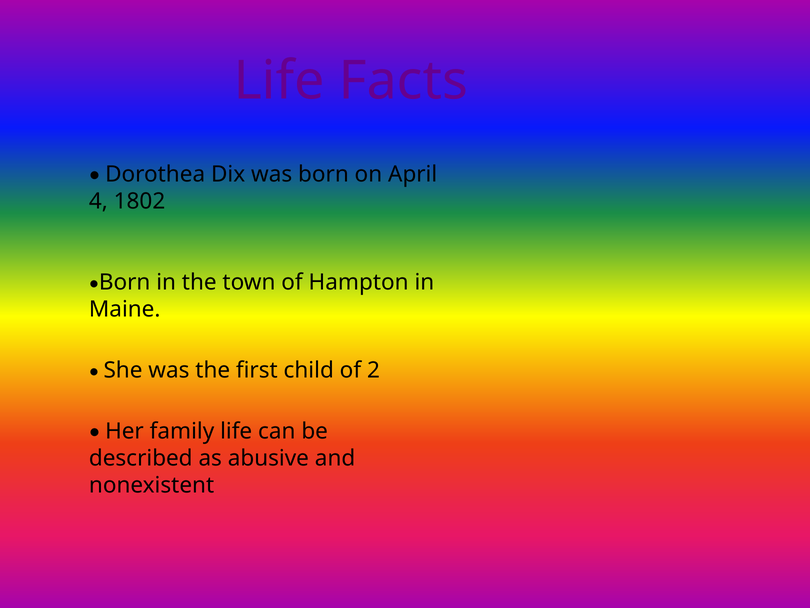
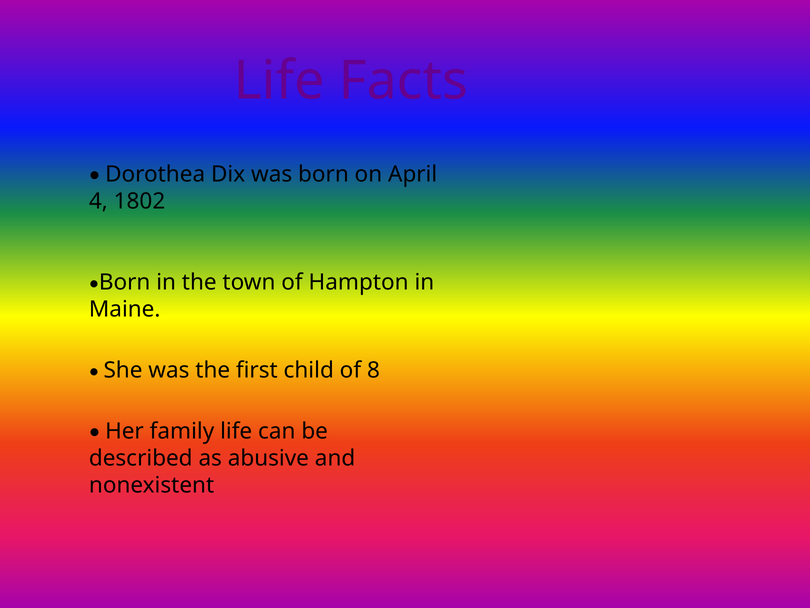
2: 2 -> 8
